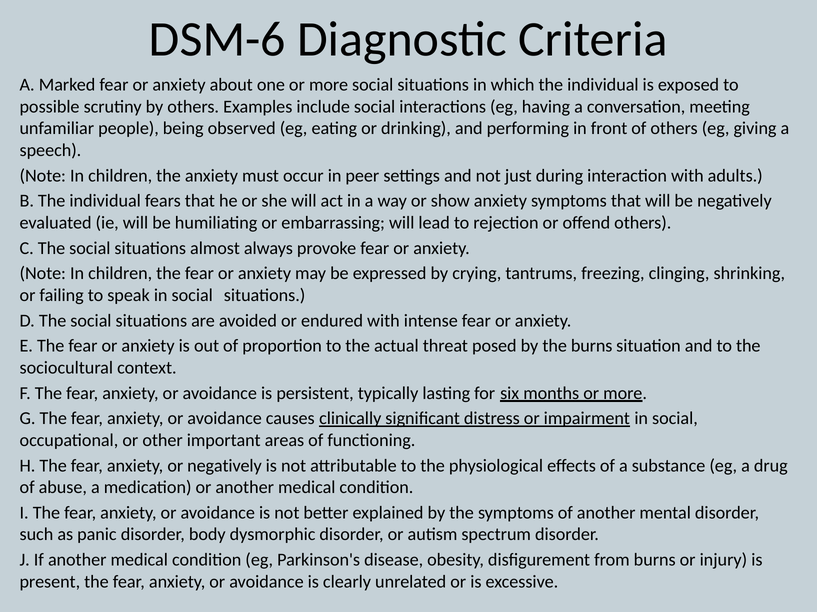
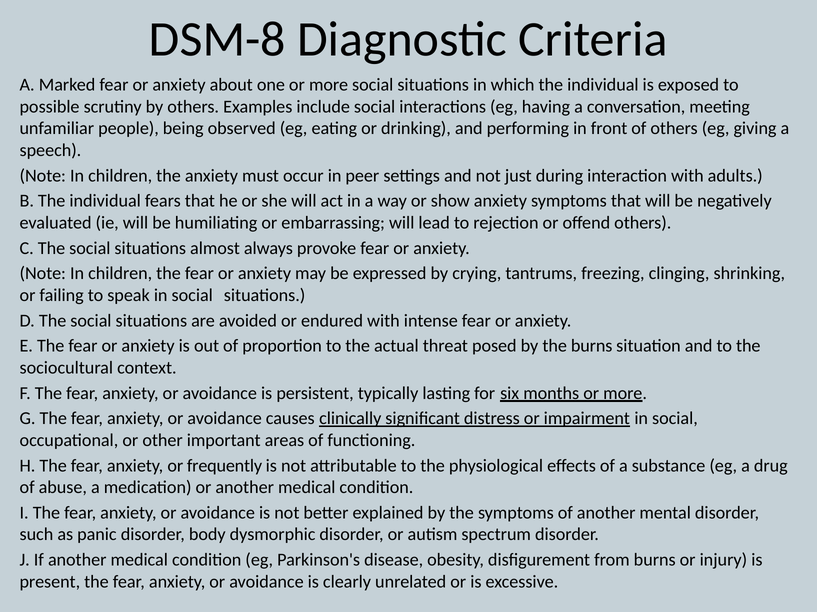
DSM-6: DSM-6 -> DSM-8
or negatively: negatively -> frequently
